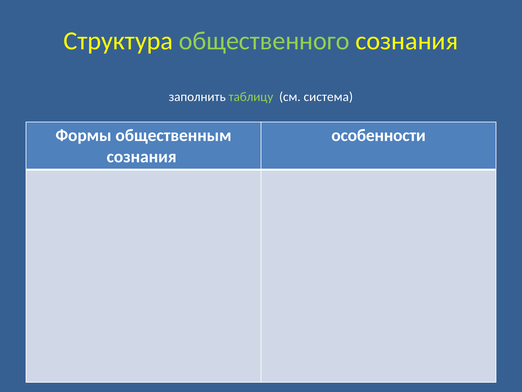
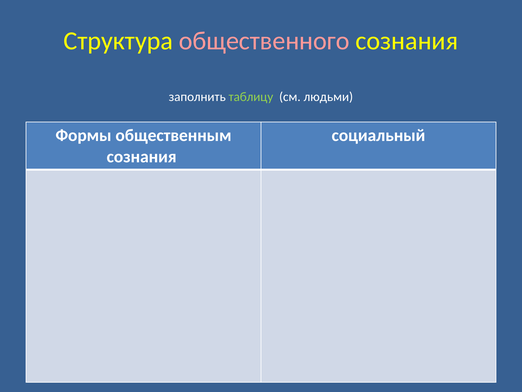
общественного colour: light green -> pink
система: система -> людьми
особенности: особенности -> социальный
